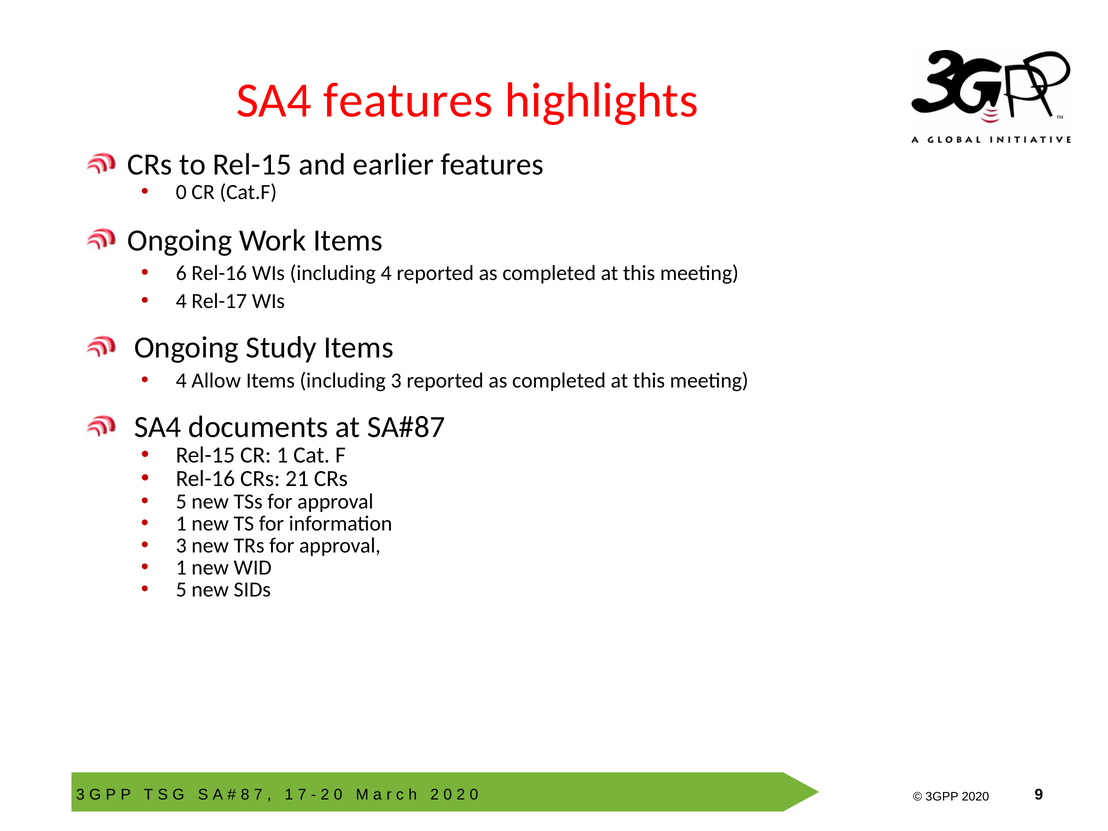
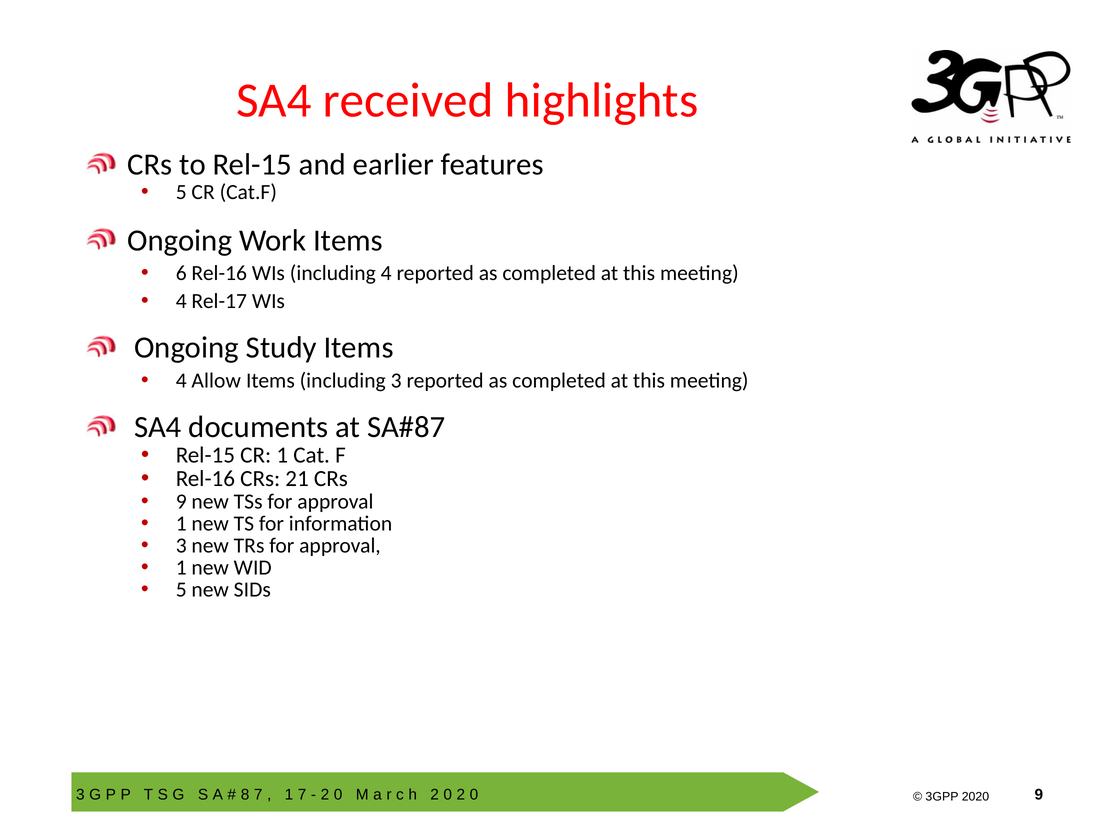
SA4 features: features -> received
0 at (181, 192): 0 -> 5
5 at (181, 502): 5 -> 9
